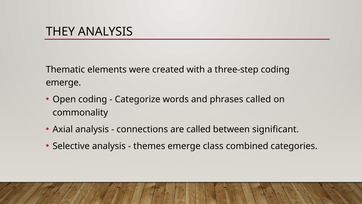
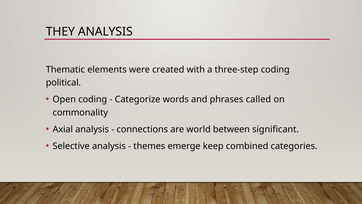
emerge at (63, 82): emerge -> political
are called: called -> world
class: class -> keep
